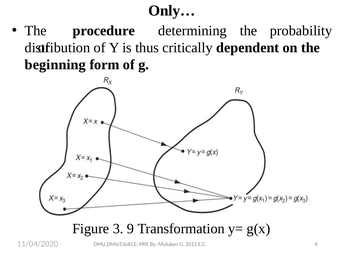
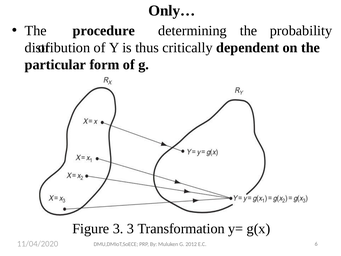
beginning: beginning -> particular
3 9: 9 -> 3
